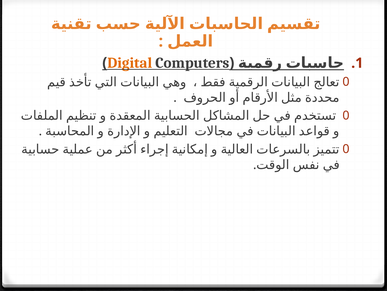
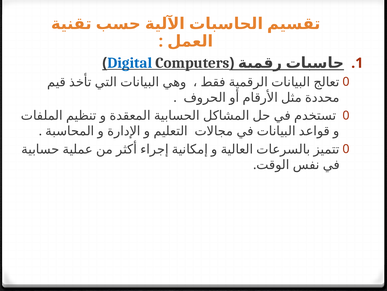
Digital colour: orange -> blue
